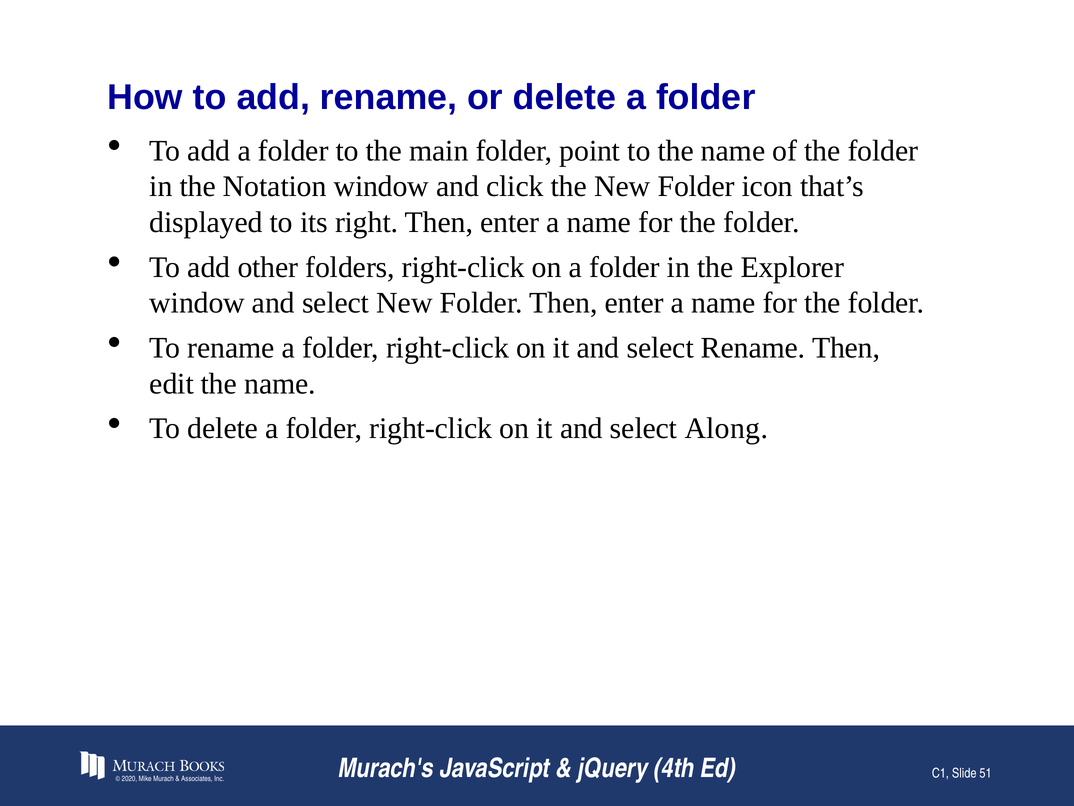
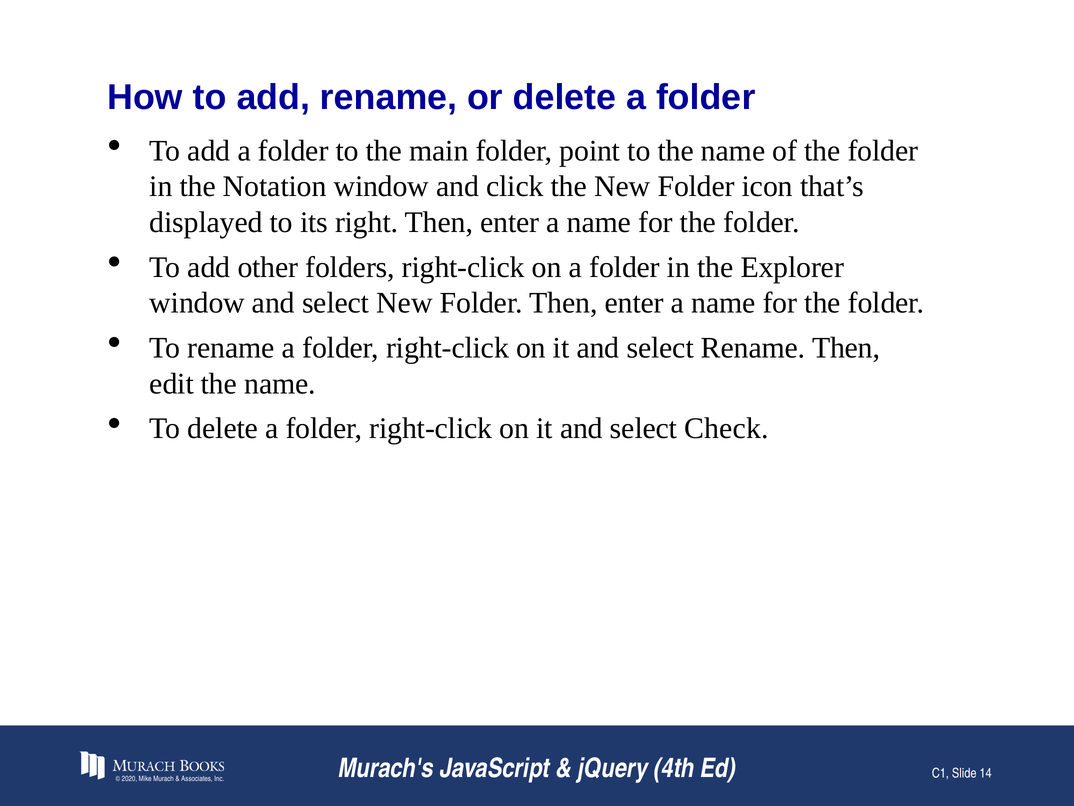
Along: Along -> Check
51: 51 -> 14
